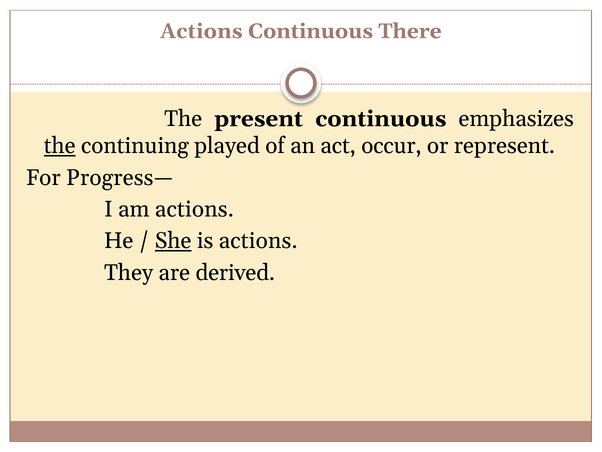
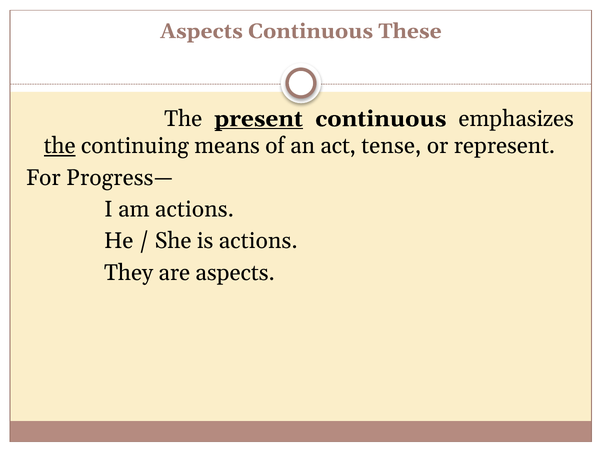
Actions at (201, 31): Actions -> Aspects
There: There -> These
present underline: none -> present
played: played -> means
occur: occur -> tense
She underline: present -> none
are derived: derived -> aspects
